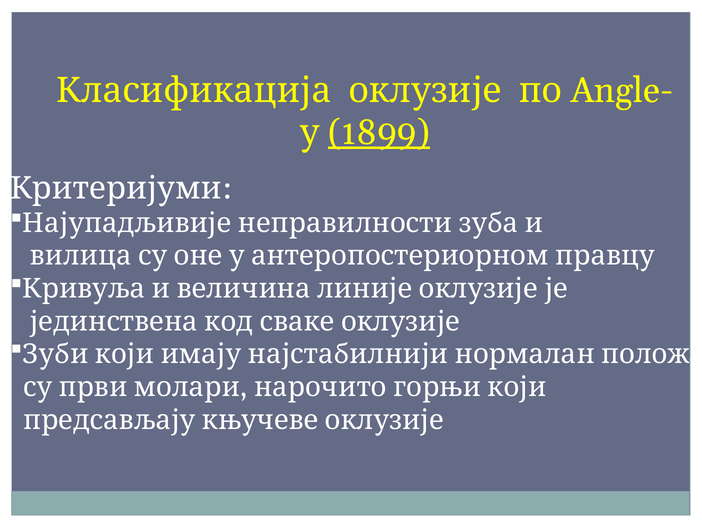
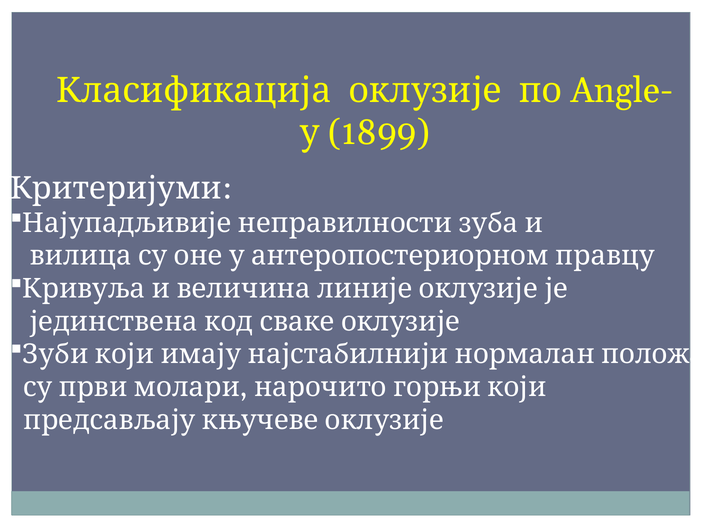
1899 underline: present -> none
